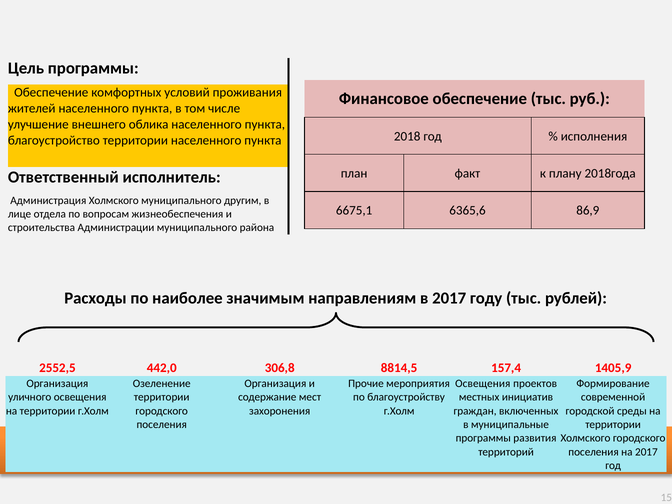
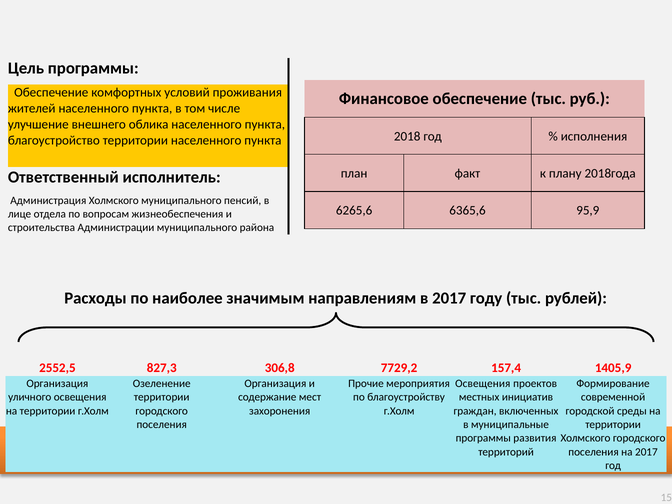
другим: другим -> пенсий
6675,1: 6675,1 -> 6265,6
86,9: 86,9 -> 95,9
442,0: 442,0 -> 827,3
8814,5: 8814,5 -> 7729,2
